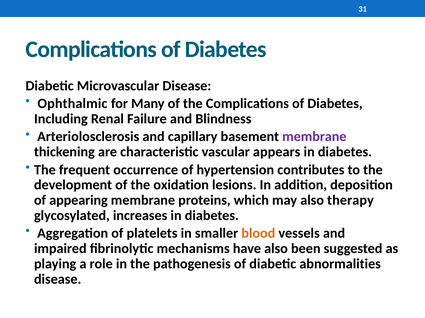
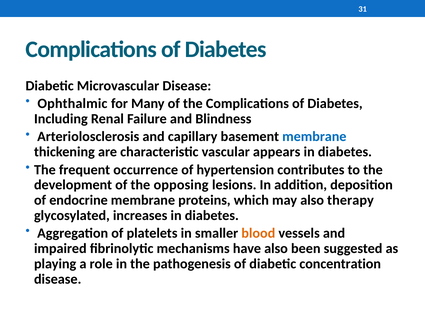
membrane at (314, 137) colour: purple -> blue
oxidation: oxidation -> opposing
appearing: appearing -> endocrine
abnormalities: abnormalities -> concentration
